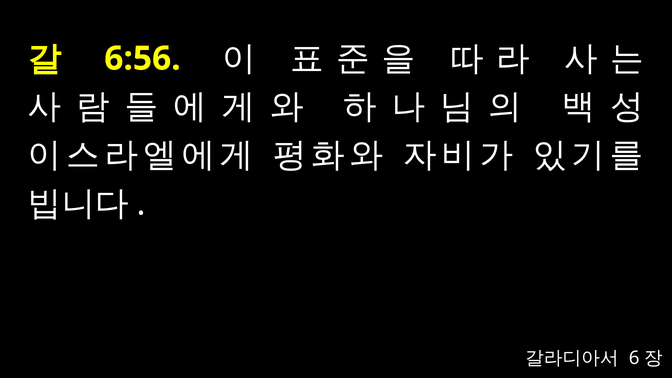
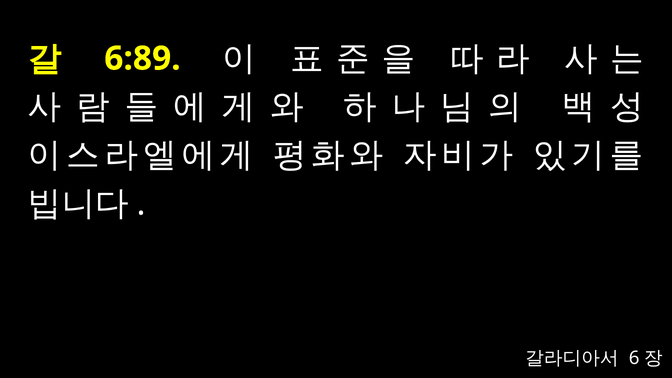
6:56: 6:56 -> 6:89
